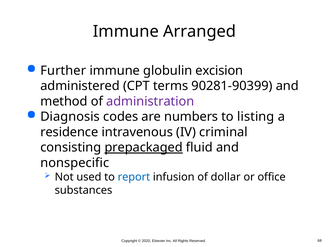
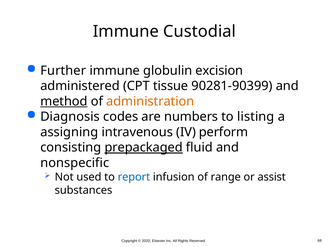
Arranged: Arranged -> Custodial
terms: terms -> tissue
method underline: none -> present
administration colour: purple -> orange
residence: residence -> assigning
criminal: criminal -> perform
dollar: dollar -> range
office: office -> assist
